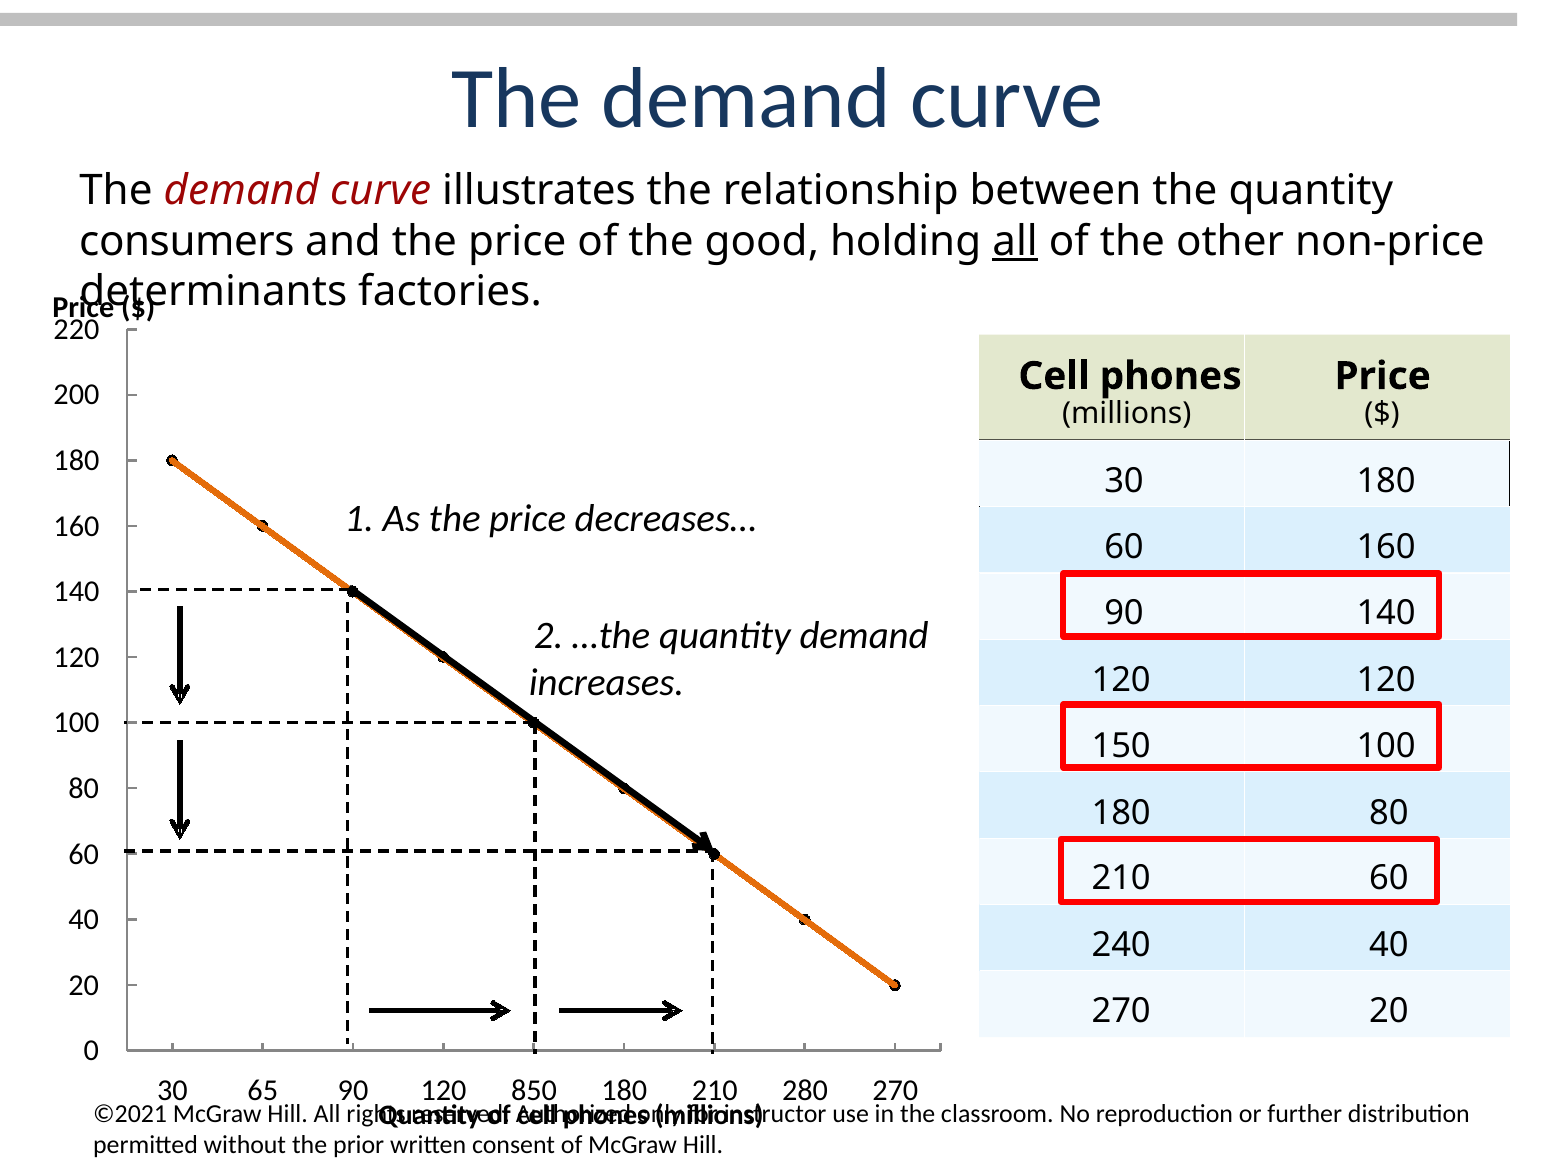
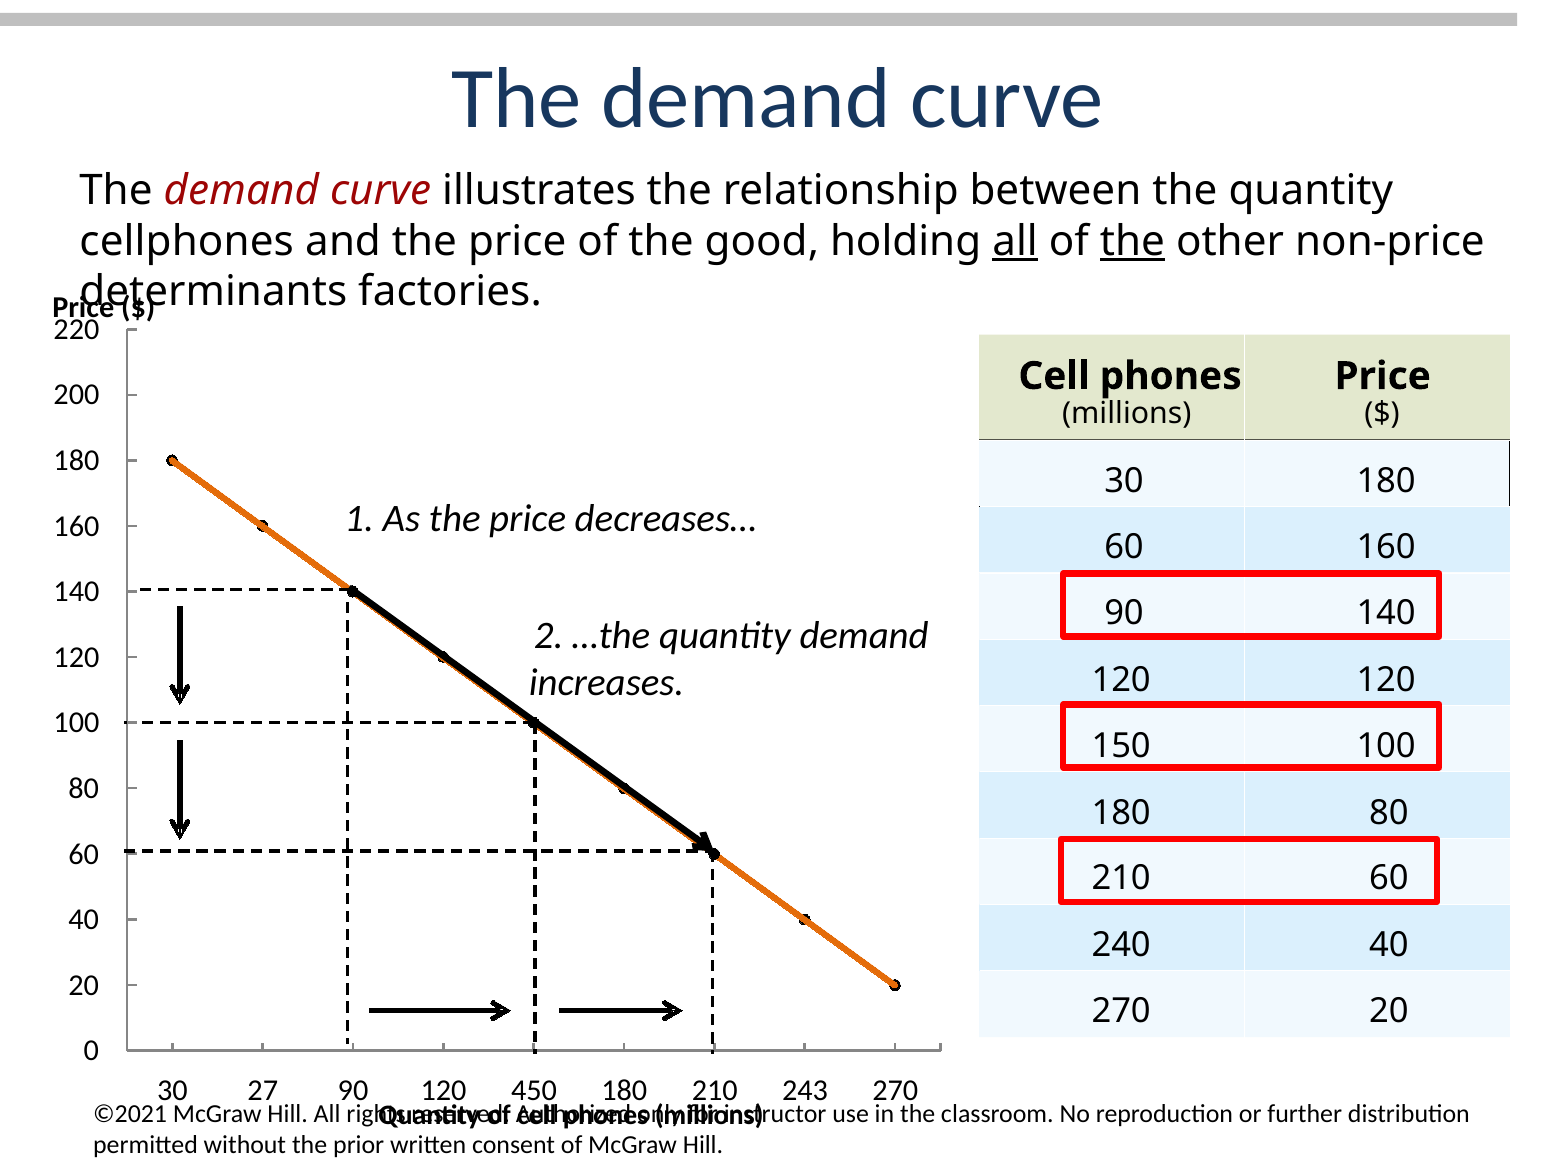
consumers: consumers -> cellphones
the at (1132, 241) underline: none -> present
65: 65 -> 27
850: 850 -> 450
280: 280 -> 243
